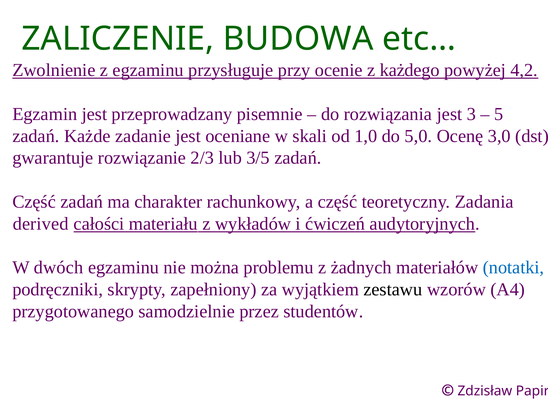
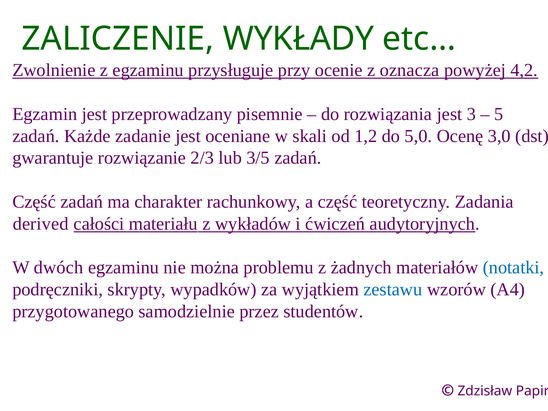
BUDOWA: BUDOWA -> WYKŁADY
każdego: każdego -> oznacza
1,0: 1,0 -> 1,2
zapełniony: zapełniony -> wypadków
zestawu colour: black -> blue
